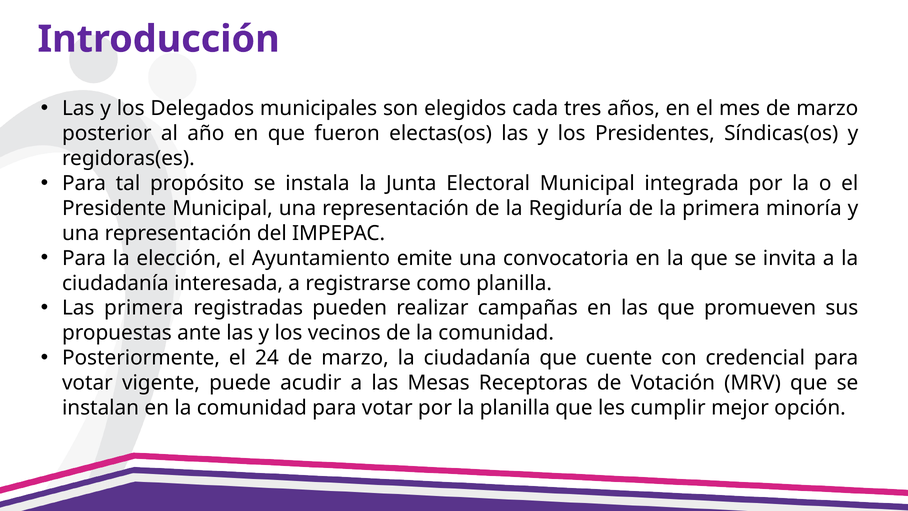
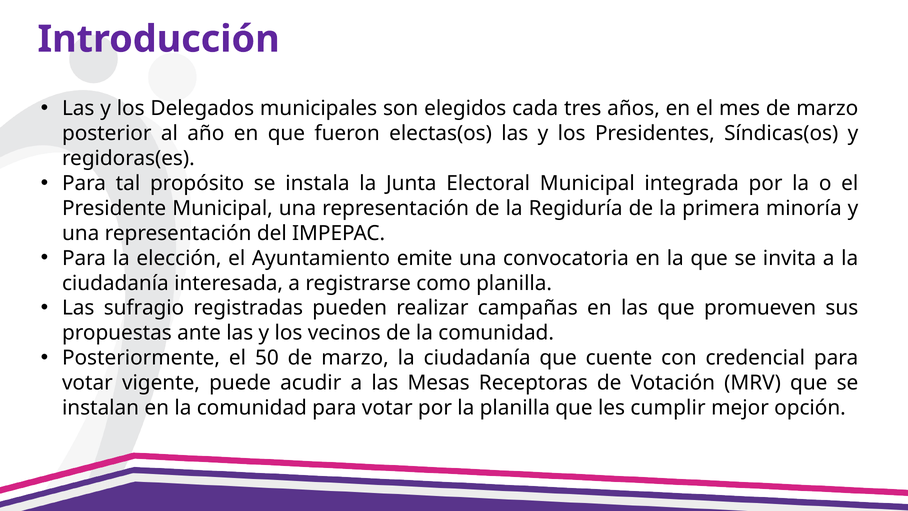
Las primera: primera -> sufragio
24: 24 -> 50
